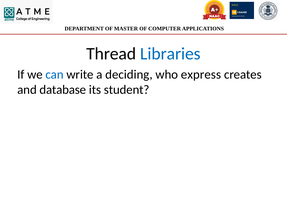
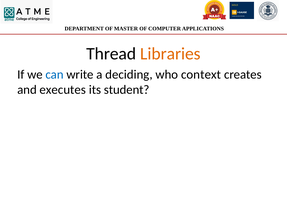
Libraries colour: blue -> orange
express: express -> context
database: database -> executes
